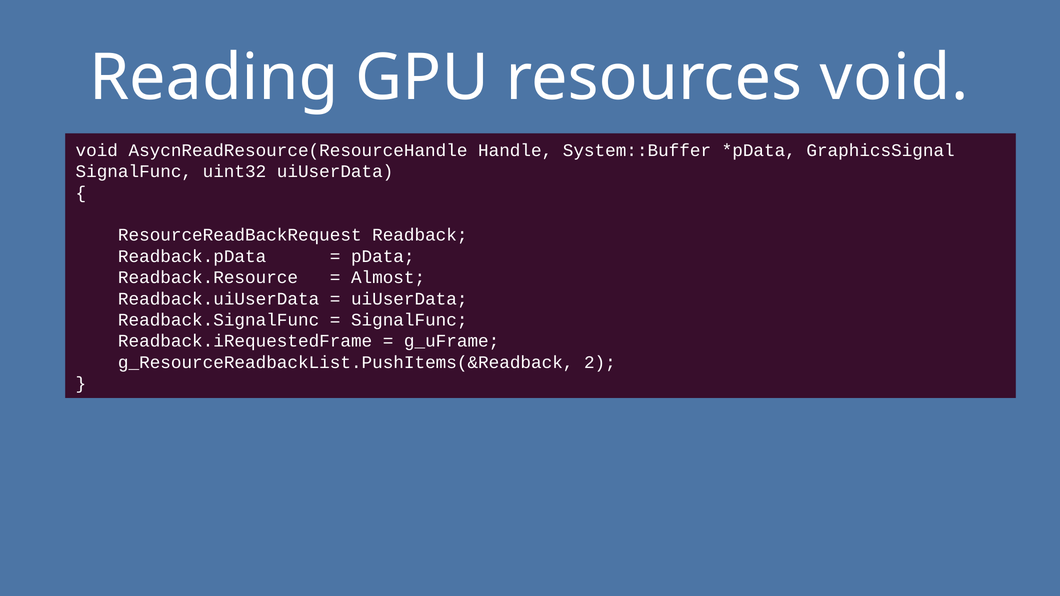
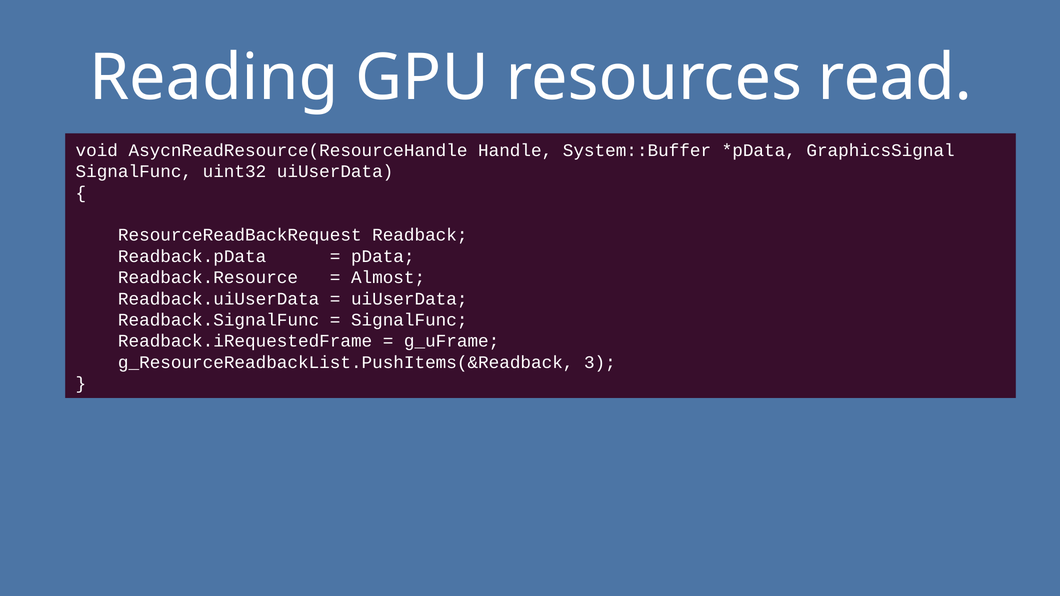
resources void: void -> read
2: 2 -> 3
